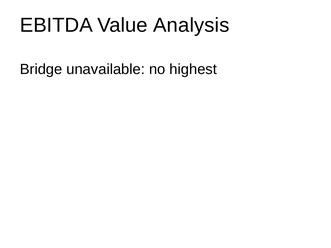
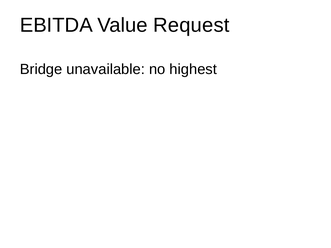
Analysis: Analysis -> Request
